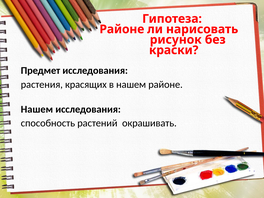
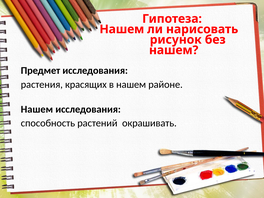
Районе at (122, 29): Районе -> Нашем
краски at (174, 50): краски -> нашем
